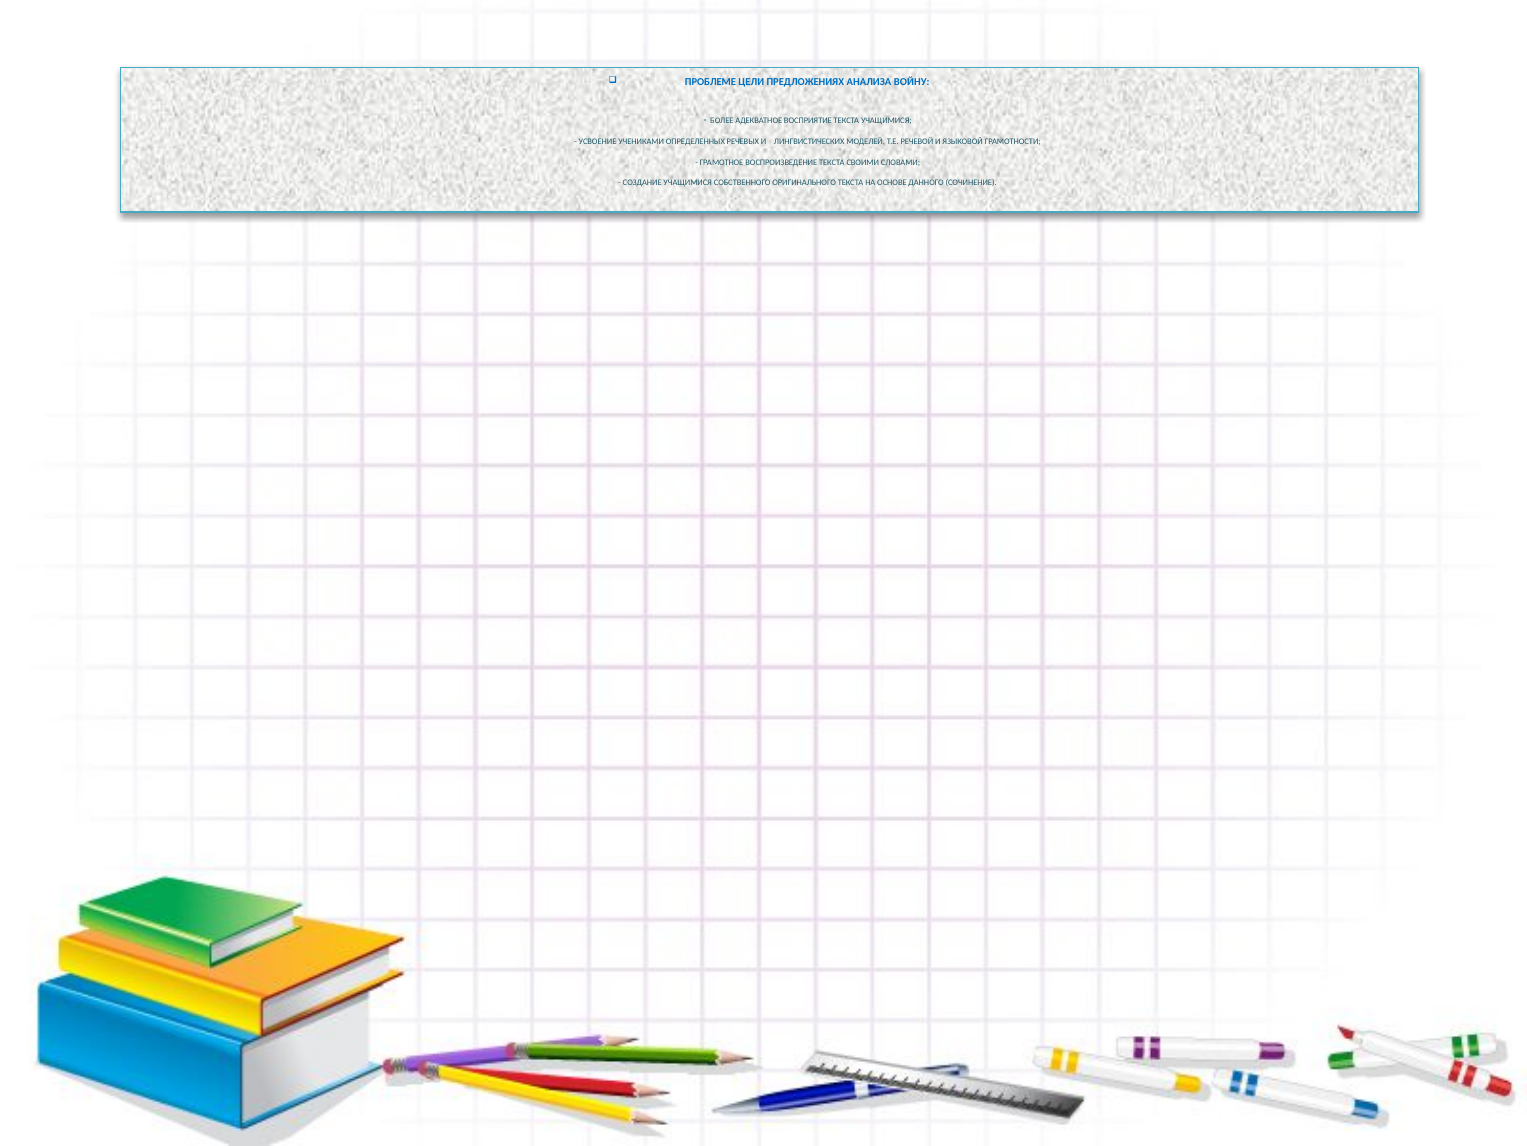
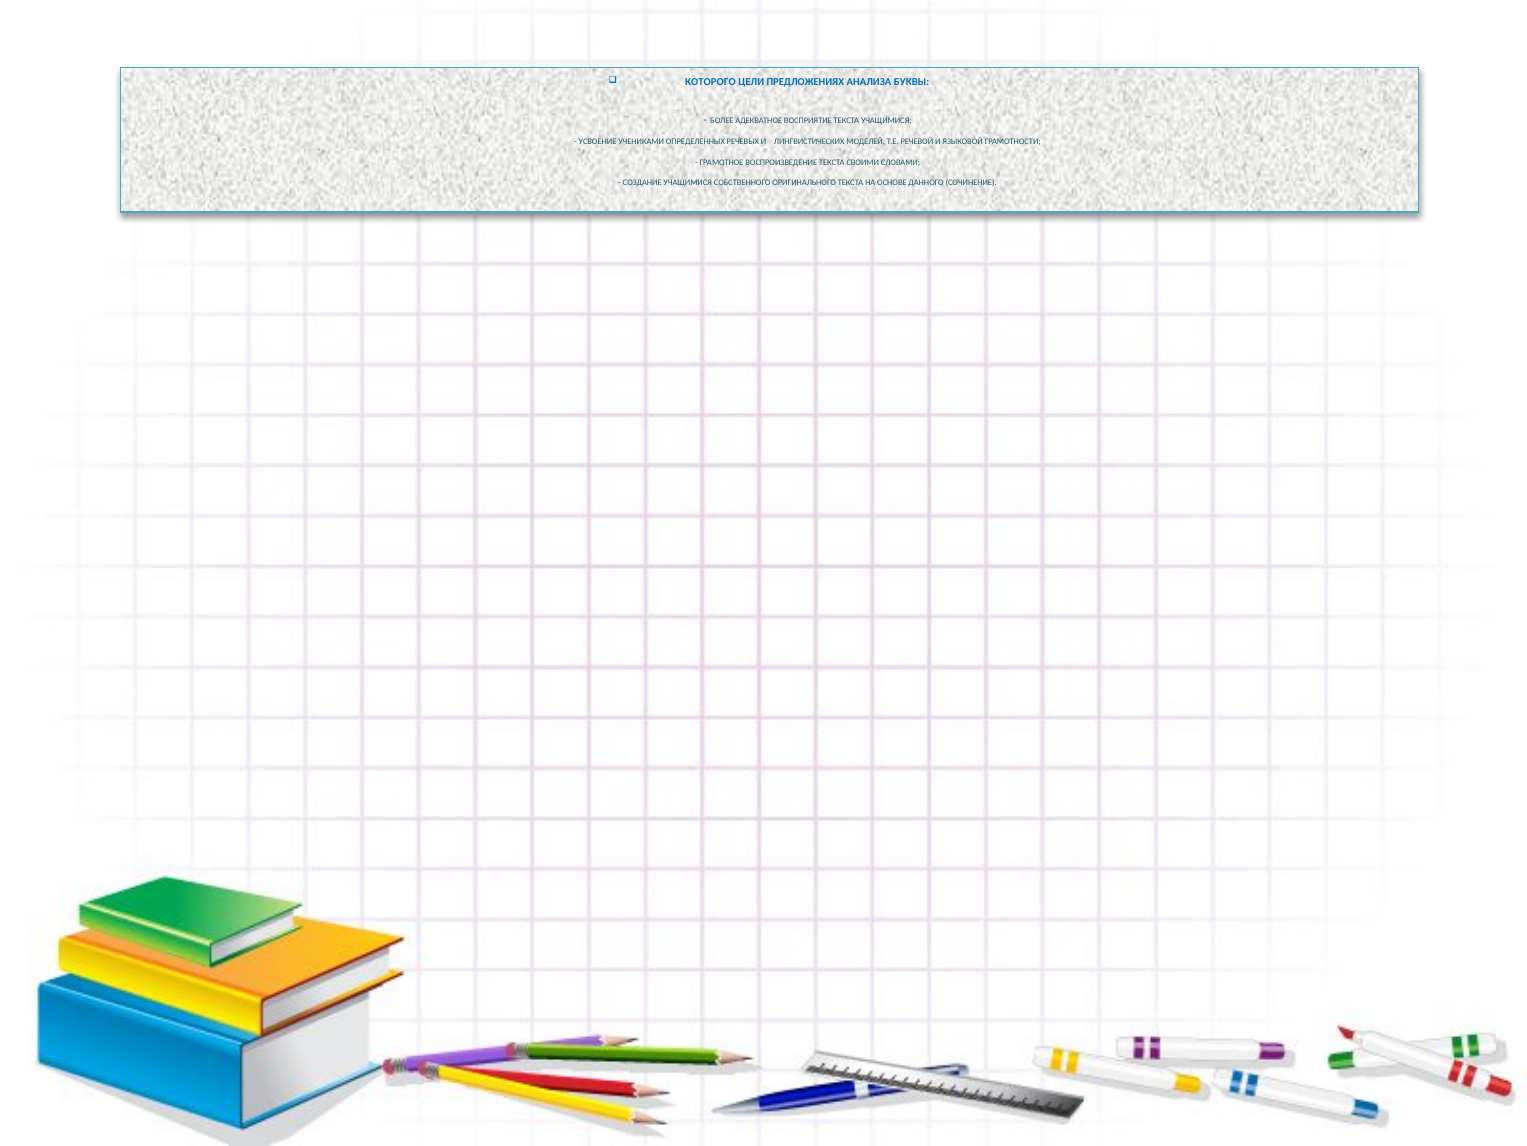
ПРОБЛЕМЕ: ПРОБЛЕМЕ -> КОТОРОГО
ВОЙНУ: ВОЙНУ -> БУКВЫ
